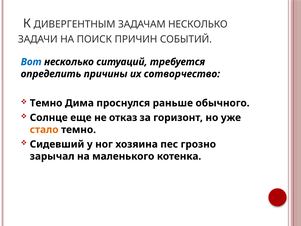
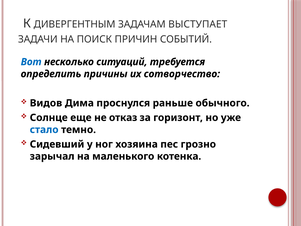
ЗАДАЧАМ НЕСКОЛЬКО: НЕСКОЛЬКО -> ВЫСТУПАЕТ
Темно at (46, 103): Темно -> Видов
стало colour: orange -> blue
